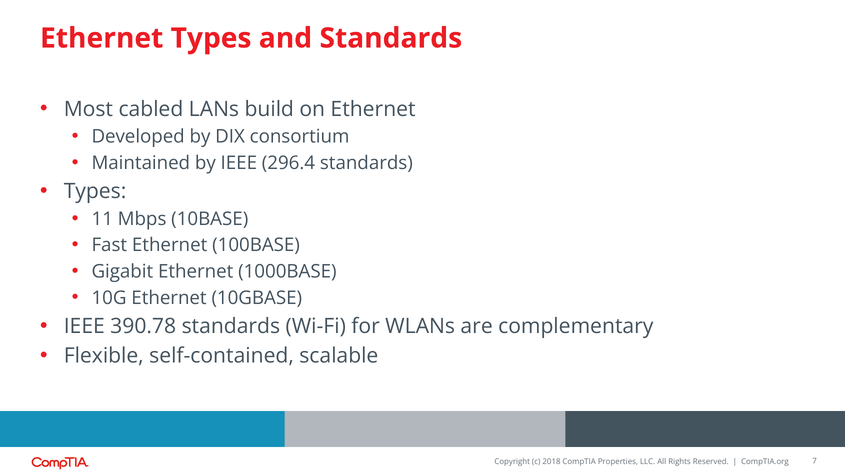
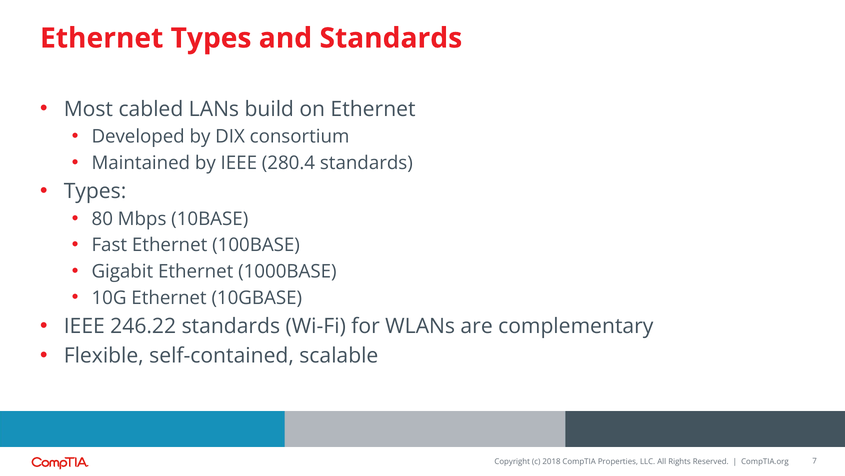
296.4: 296.4 -> 280.4
11: 11 -> 80
390.78: 390.78 -> 246.22
